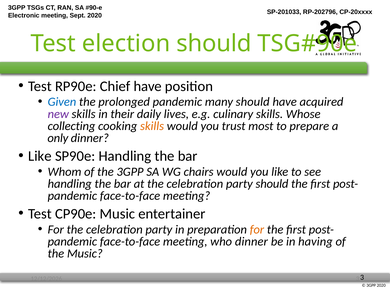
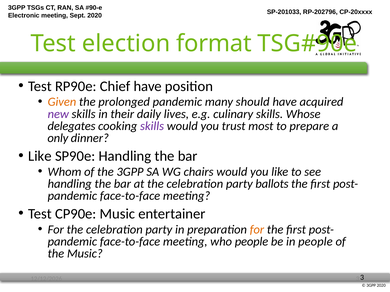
election should: should -> format
Given colour: blue -> orange
collecting: collecting -> delegates
skills at (152, 126) colour: orange -> purple
party should: should -> ballots
who dinner: dinner -> people
in having: having -> people
